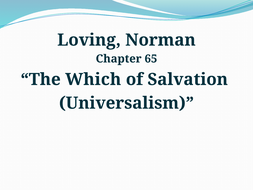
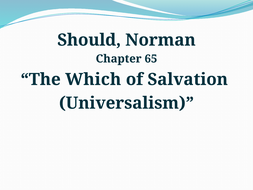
Loving: Loving -> Should
